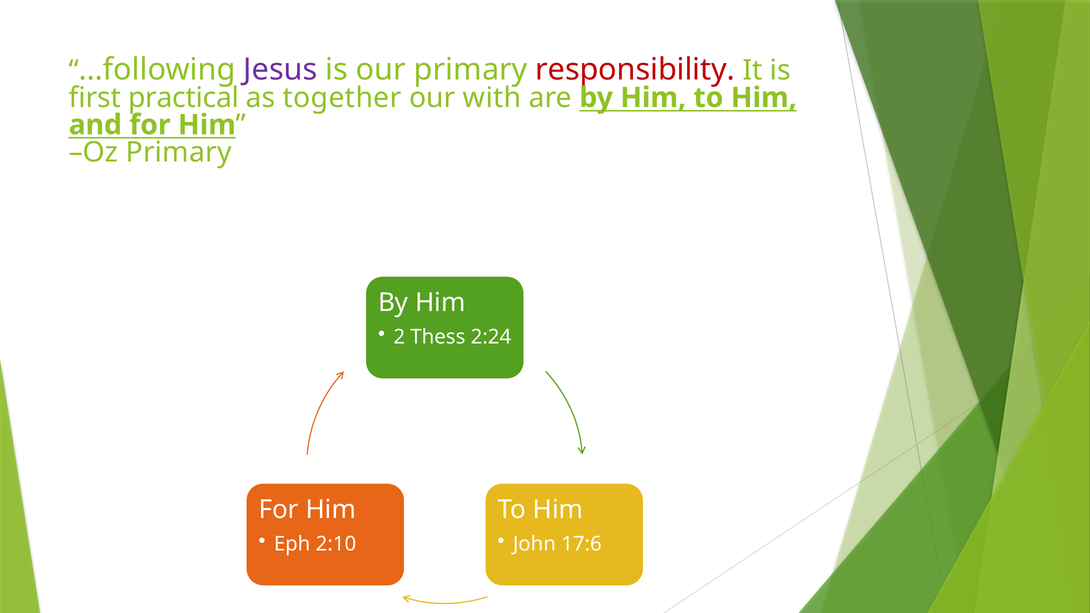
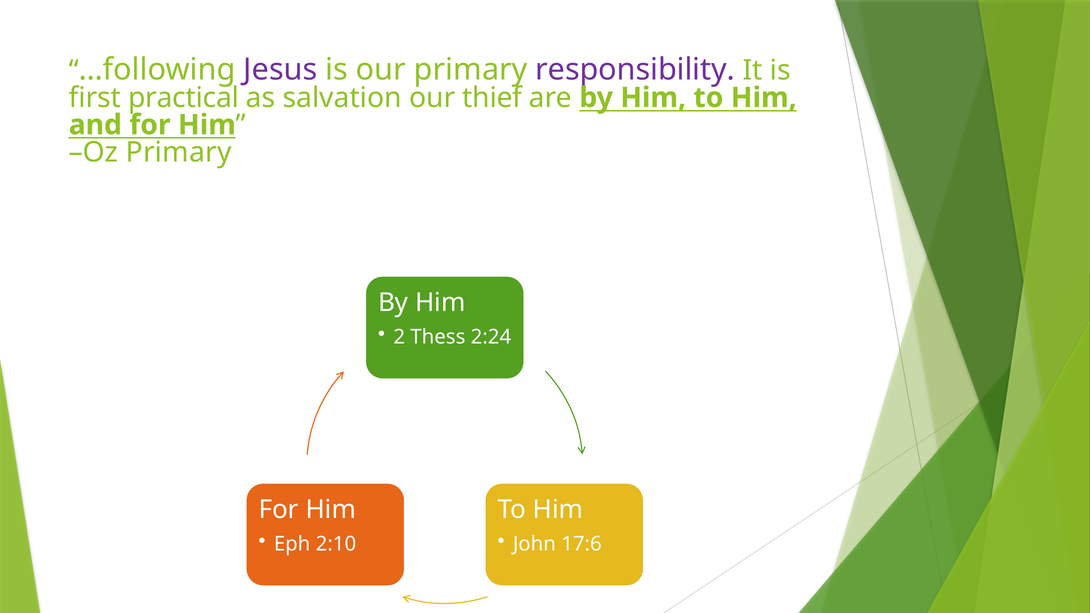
responsibility colour: red -> purple
together: together -> salvation
with: with -> thief
